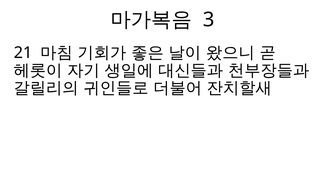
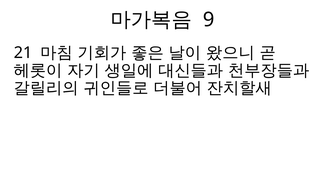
3: 3 -> 9
